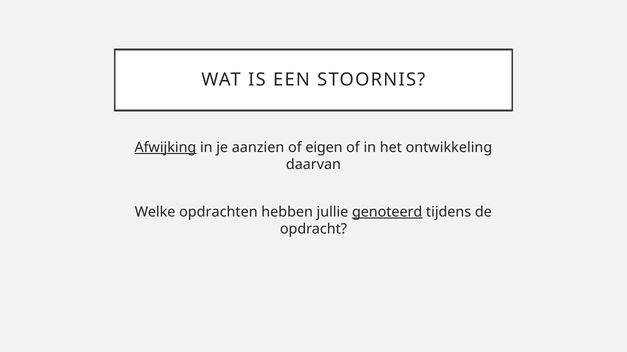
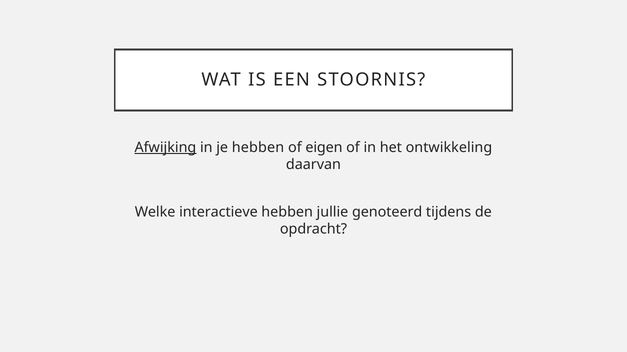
je aanzien: aanzien -> hebben
opdrachten: opdrachten -> interactieve
genoteerd underline: present -> none
